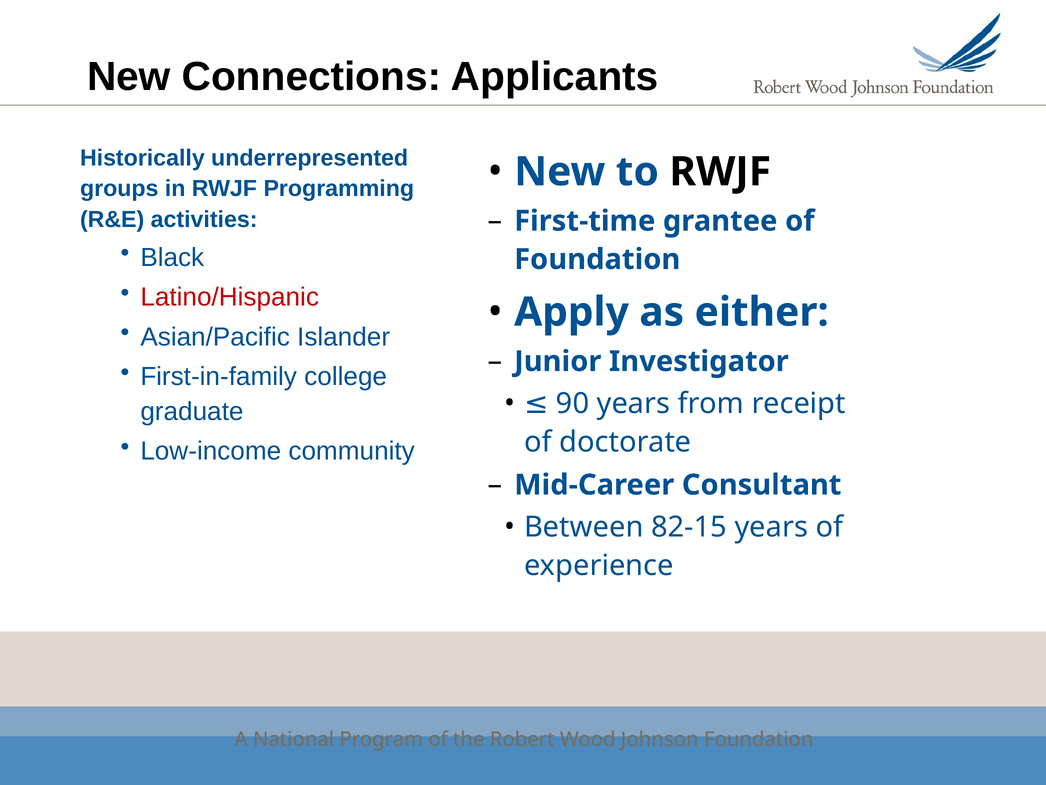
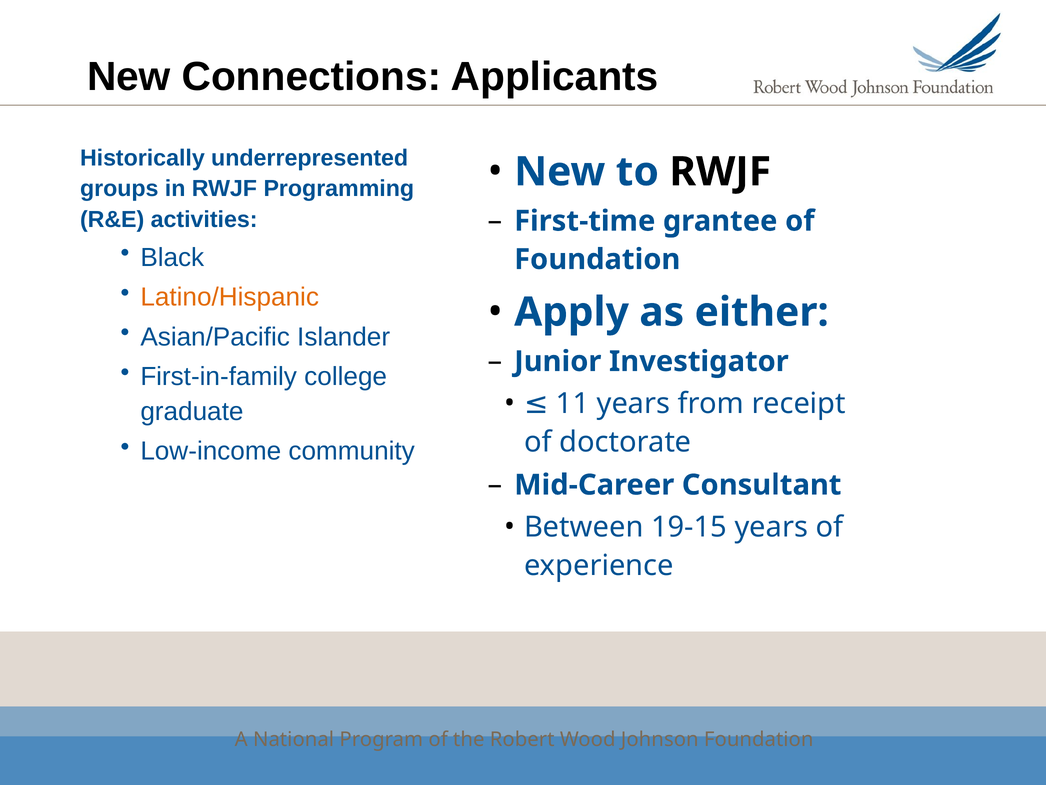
Latino/Hispanic colour: red -> orange
90: 90 -> 11
82-15: 82-15 -> 19-15
